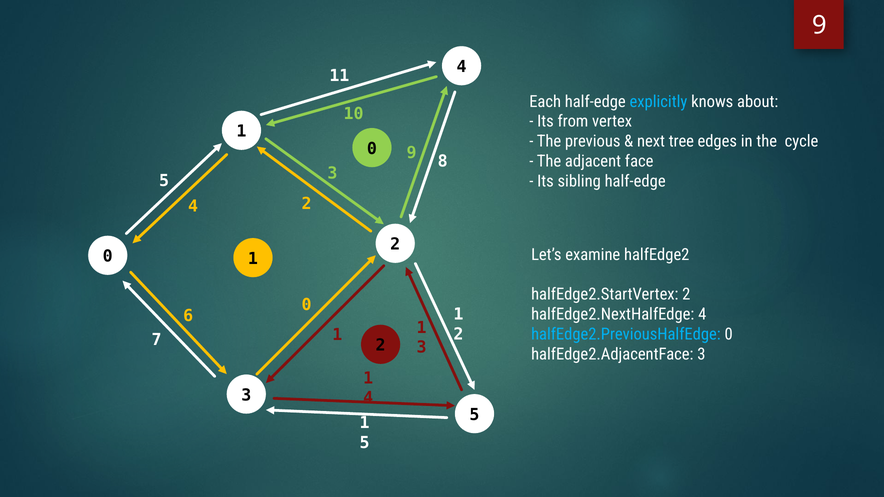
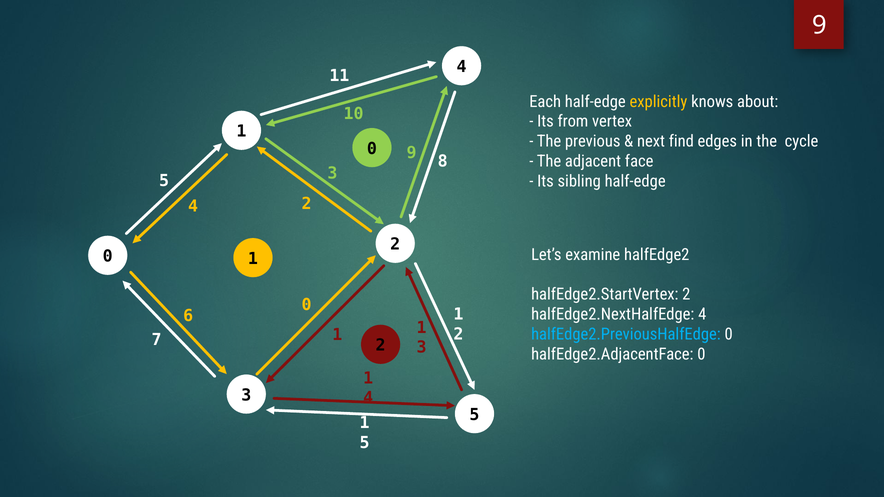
explicitly colour: light blue -> yellow
tree: tree -> find
halfEdge2.AdjacentFace 3: 3 -> 0
